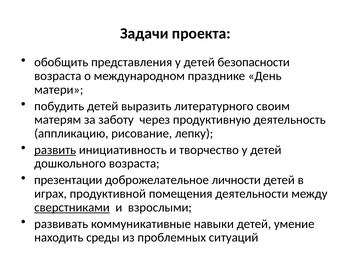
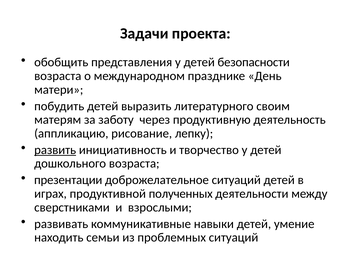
доброжелательное личности: личности -> ситуаций
помещения: помещения -> полученных
сверстниками underline: present -> none
среды: среды -> семьи
